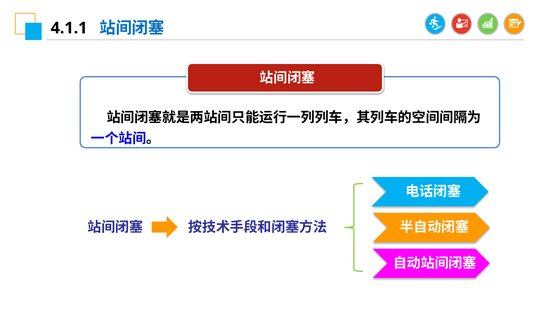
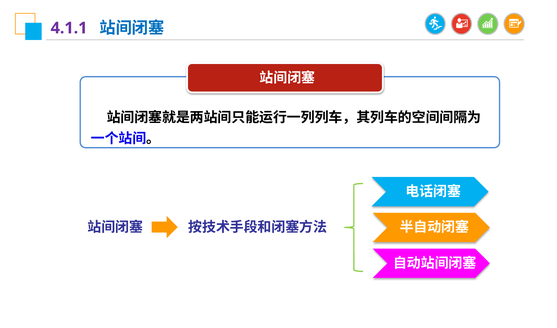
4.1.1 colour: black -> purple
